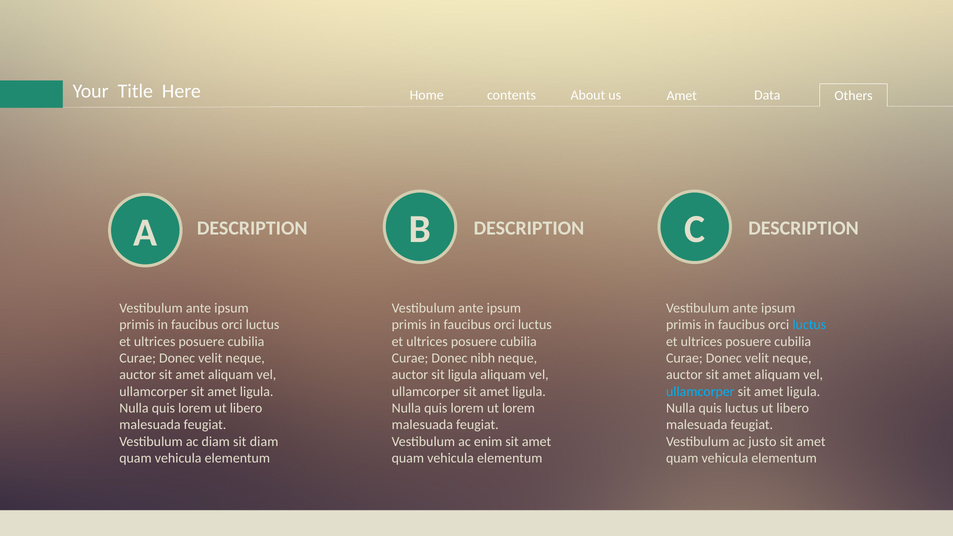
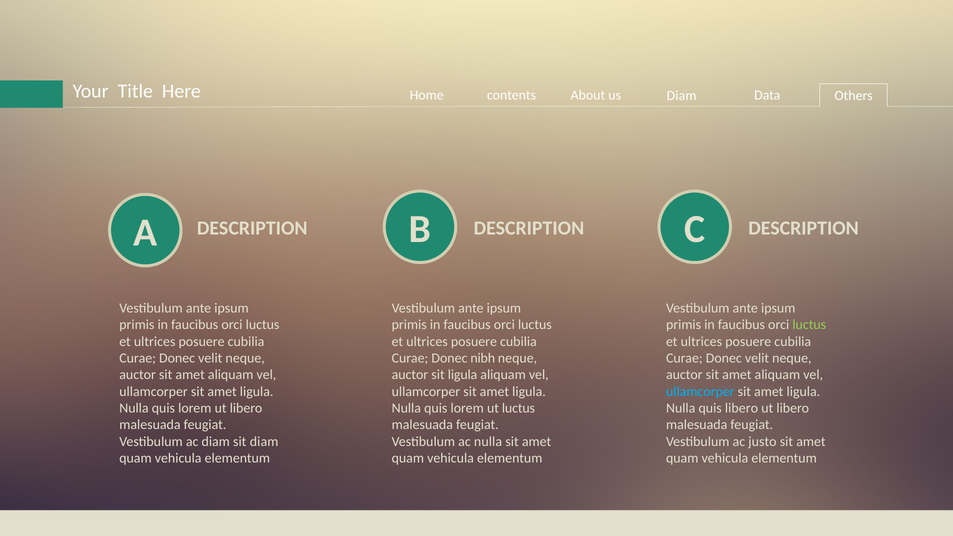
us Amet: Amet -> Diam
luctus at (809, 325) colour: light blue -> light green
ut lorem: lorem -> luctus
quis luctus: luctus -> libero
ac enim: enim -> nulla
